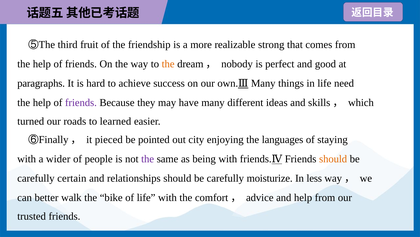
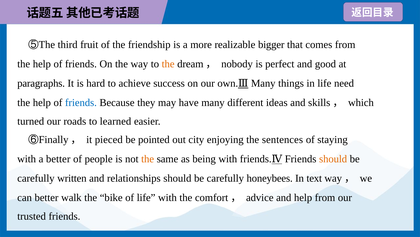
strong: strong -> bigger
friends at (81, 102) colour: purple -> blue
languages: languages -> sentences
a wider: wider -> better
the at (148, 159) colour: purple -> orange
certain: certain -> written
moisturize: moisturize -> honeybees
less: less -> text
